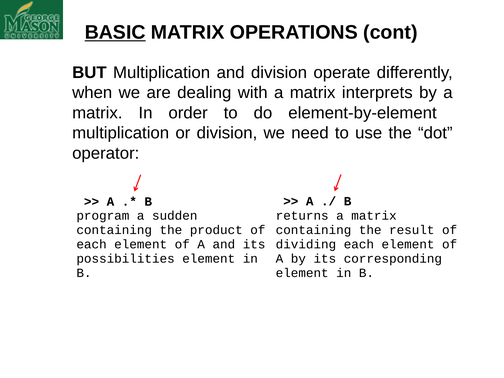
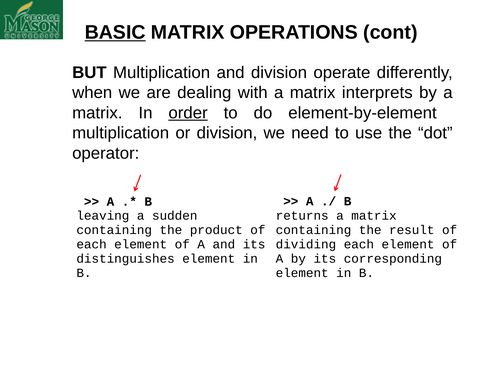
order underline: none -> present
program: program -> leaving
possibilities: possibilities -> distinguishes
